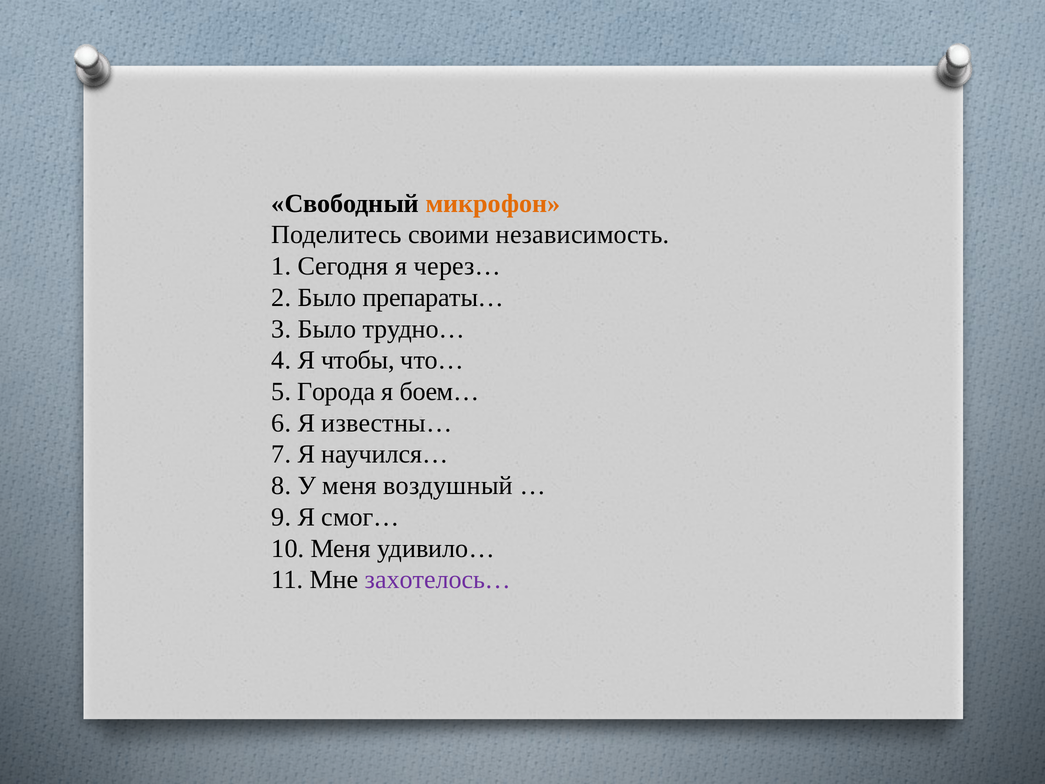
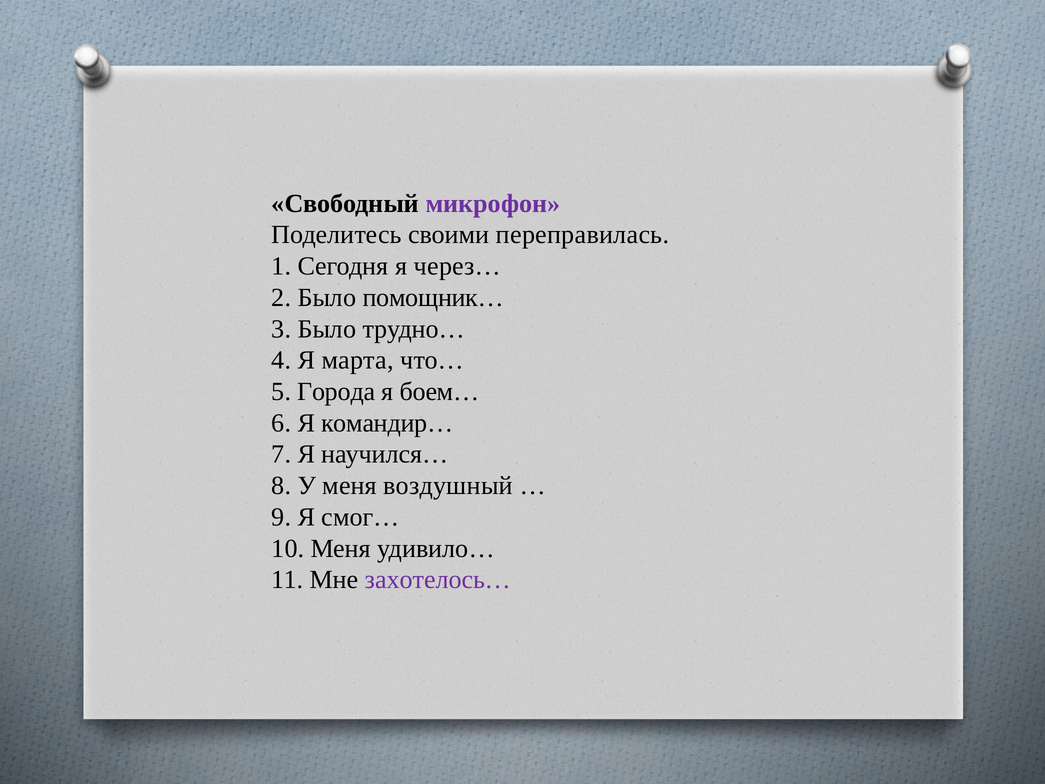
микрофон colour: orange -> purple
независимость: независимость -> переправилась
препараты…: препараты… -> помощник…
чтобы: чтобы -> марта
известны…: известны… -> командир…
